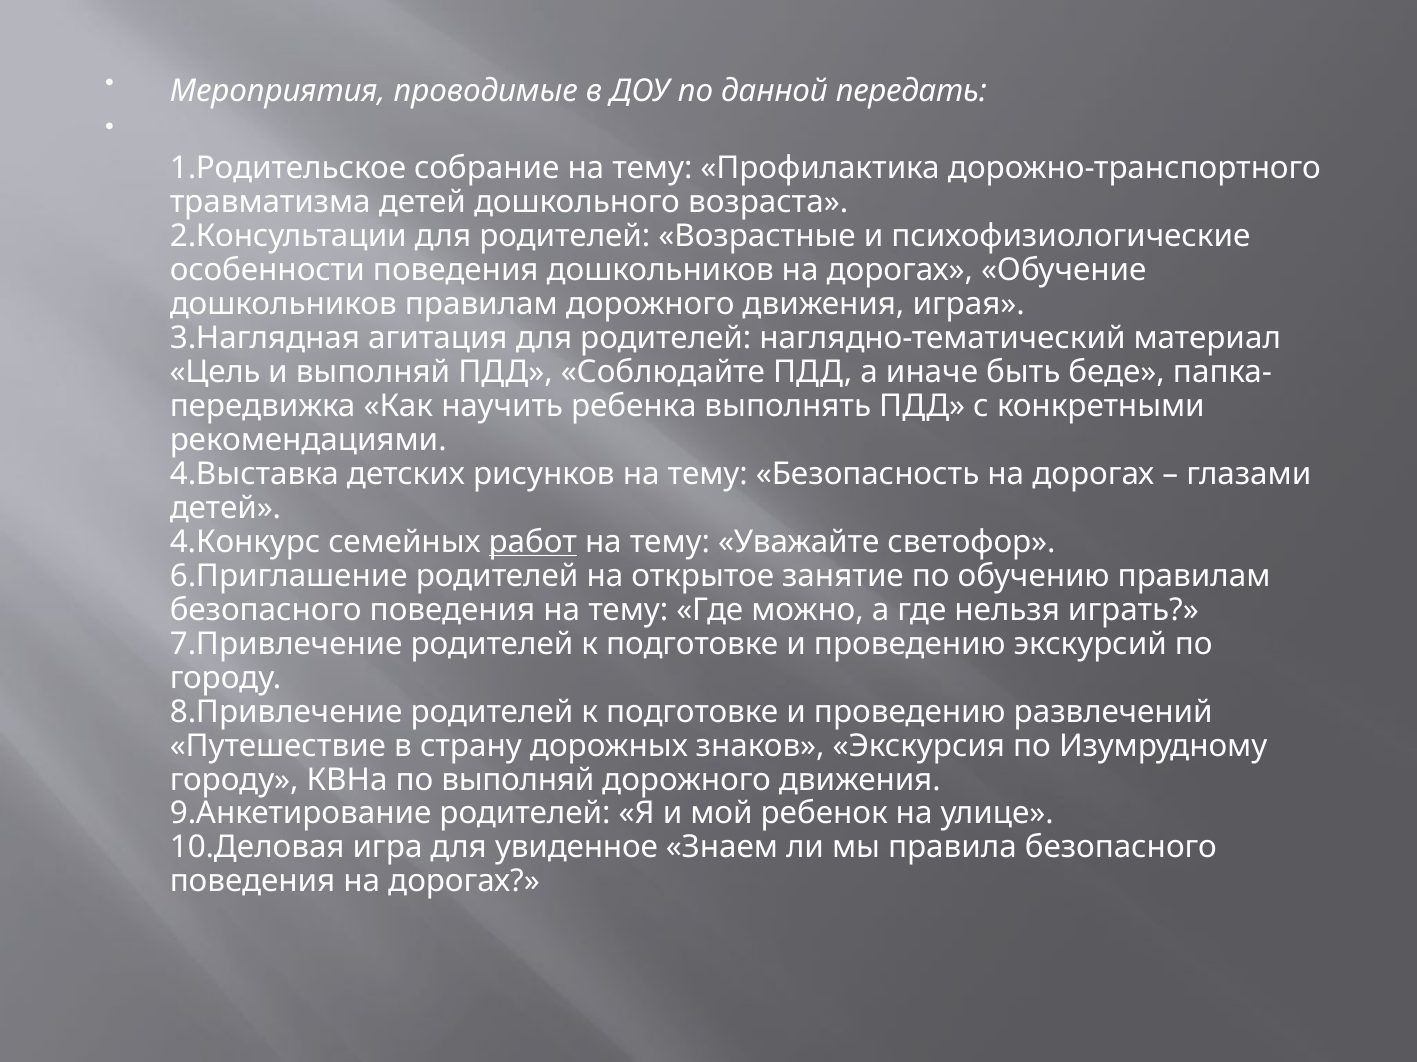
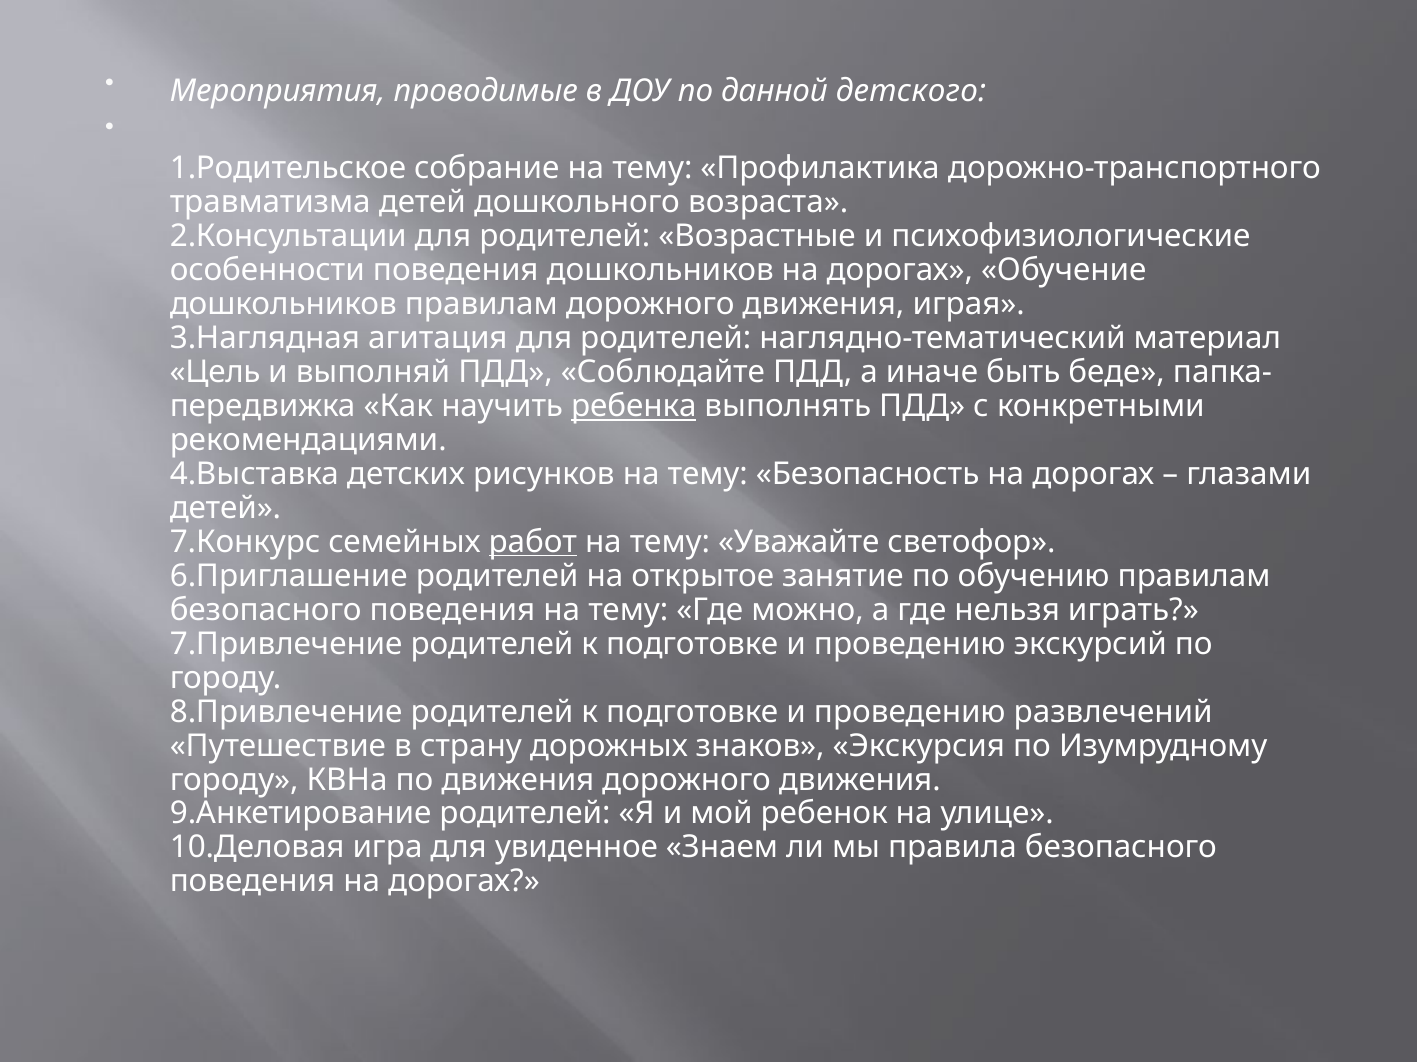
передать: передать -> детского
ребенка underline: none -> present
4.Конкурс: 4.Конкурс -> 7.Конкурс
по выполняй: выполняй -> движения
